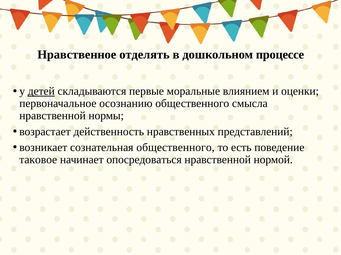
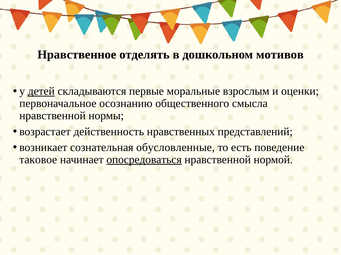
процессе: процессе -> мотивов
влиянием: влиянием -> взрослым
сознательная общественного: общественного -> обусловленные
опосредоваться underline: none -> present
